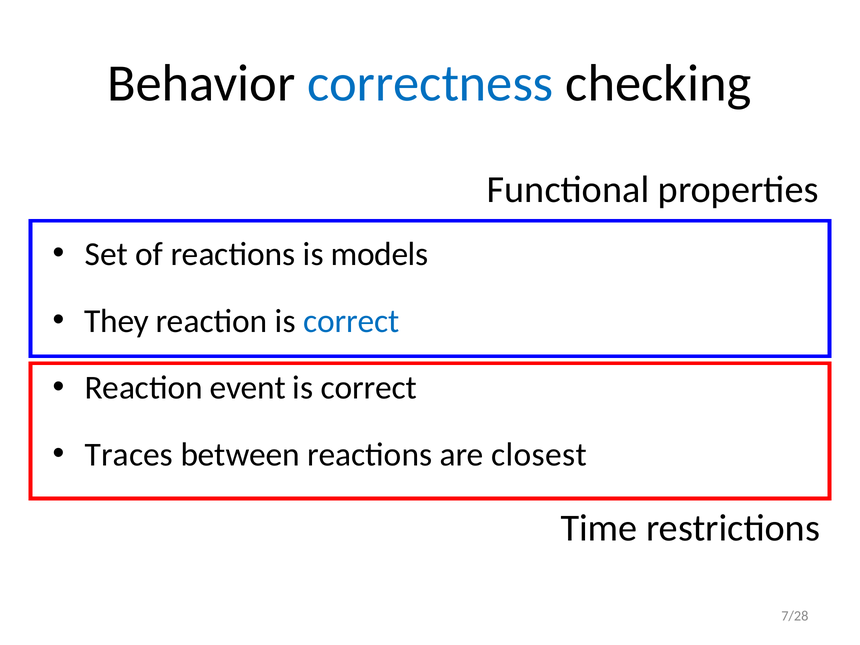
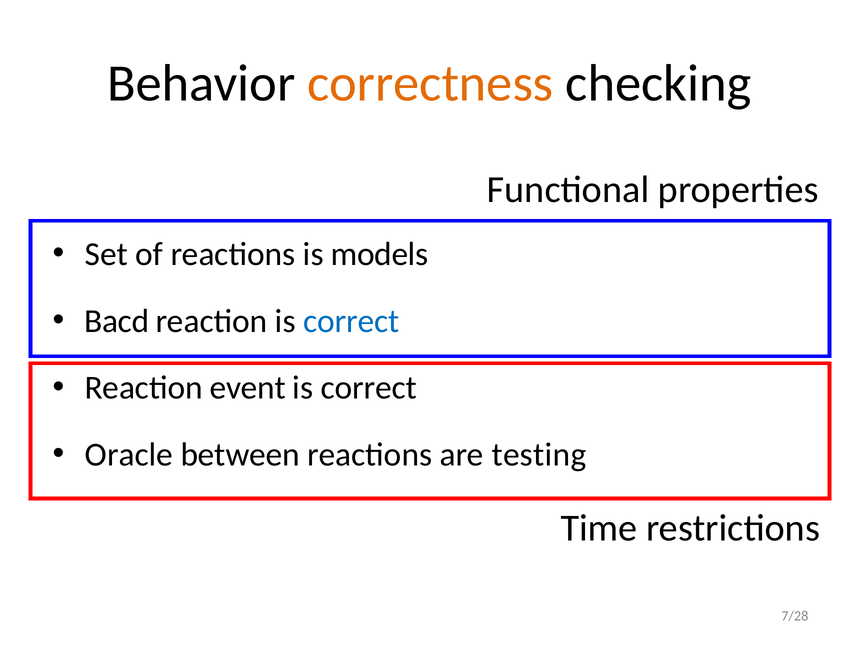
correctness colour: blue -> orange
They: They -> Bacd
Traces: Traces -> Oracle
closest: closest -> testing
